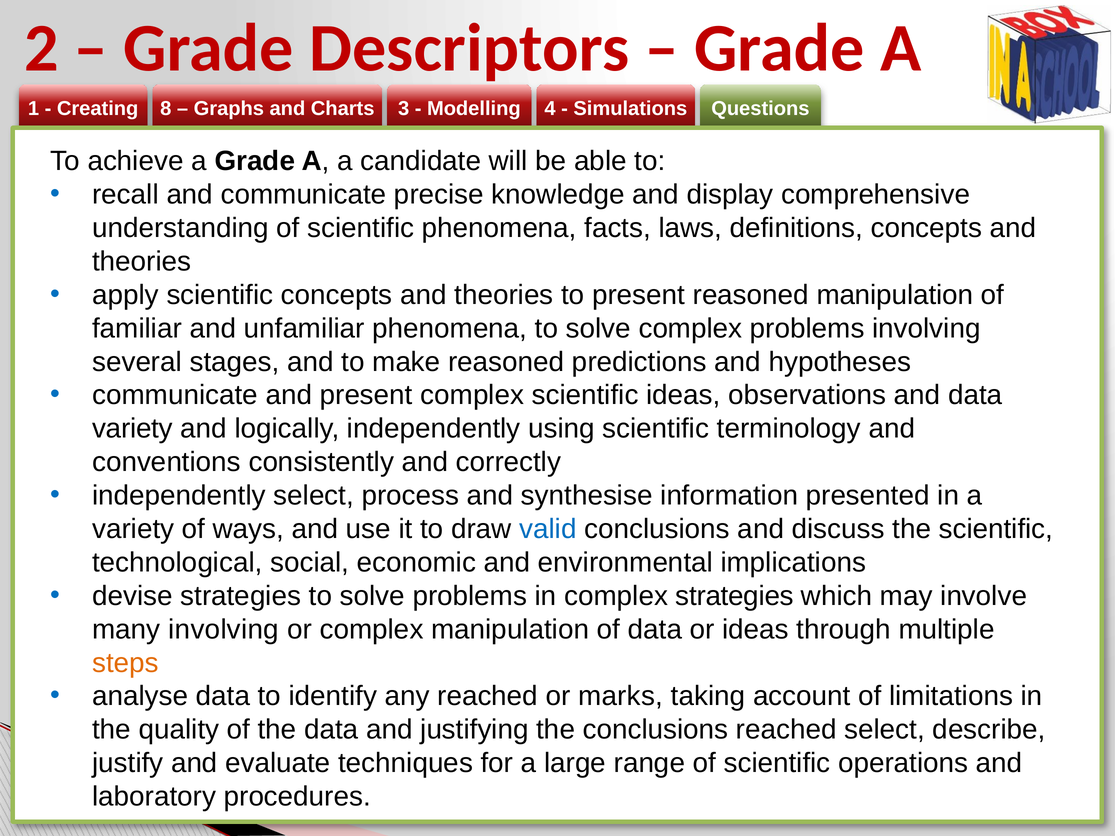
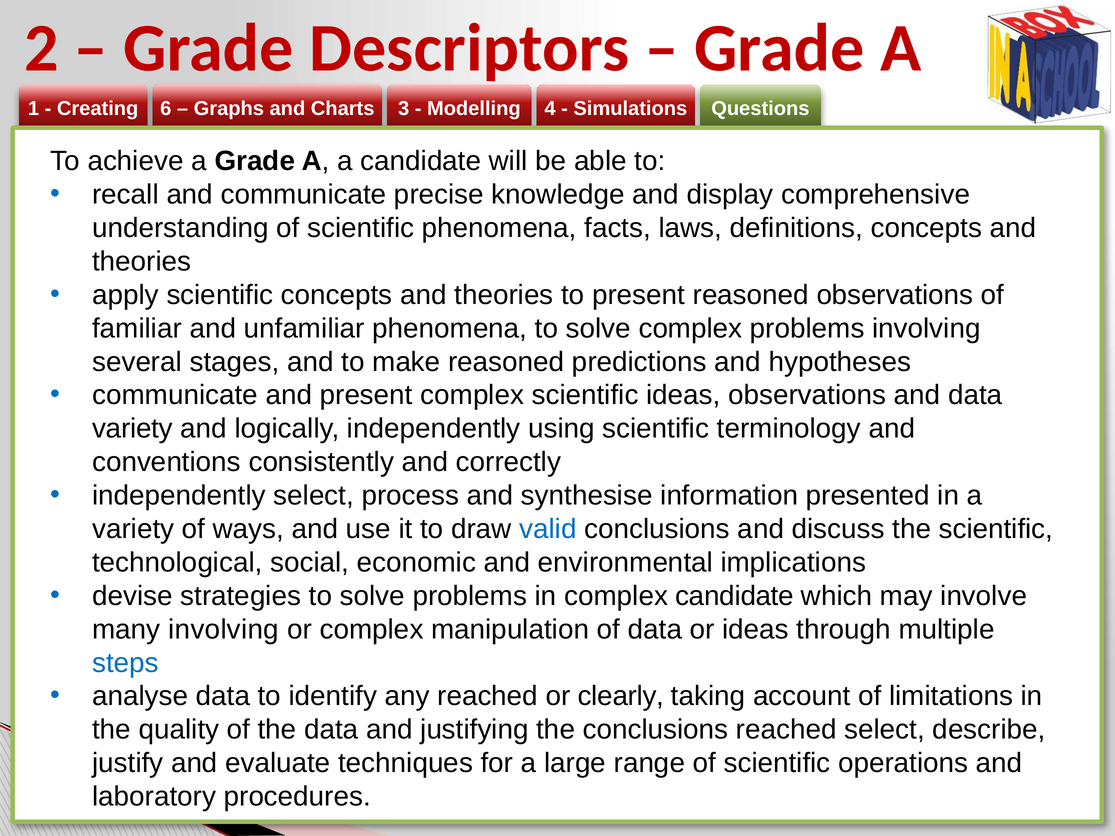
8: 8 -> 6
reasoned manipulation: manipulation -> observations
complex strategies: strategies -> candidate
steps colour: orange -> blue
marks: marks -> clearly
